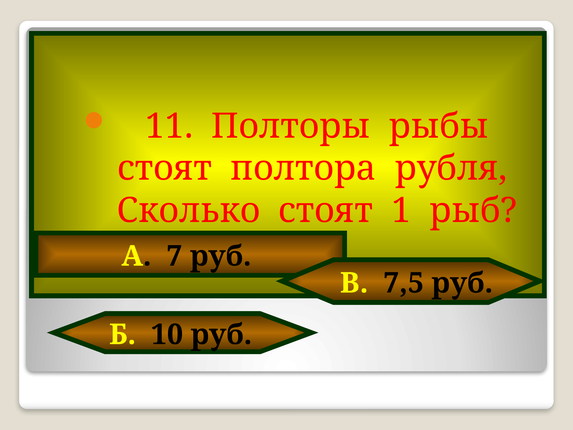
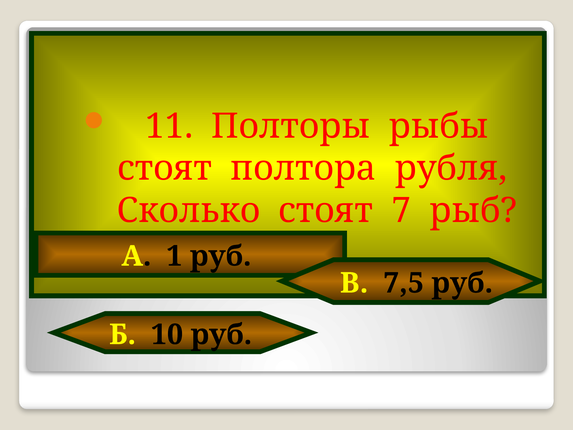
1: 1 -> 7
7: 7 -> 1
